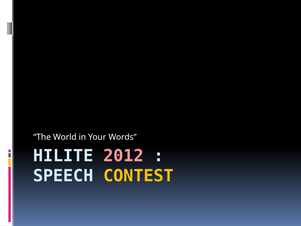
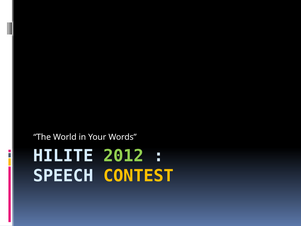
2012 colour: pink -> light green
